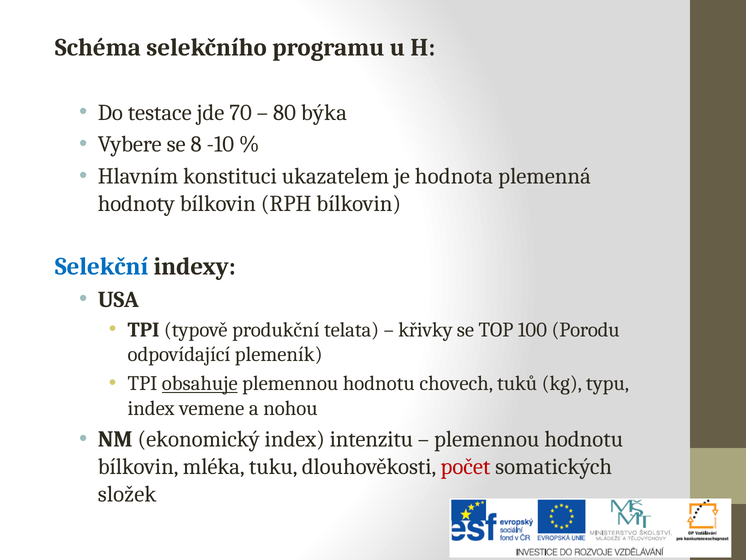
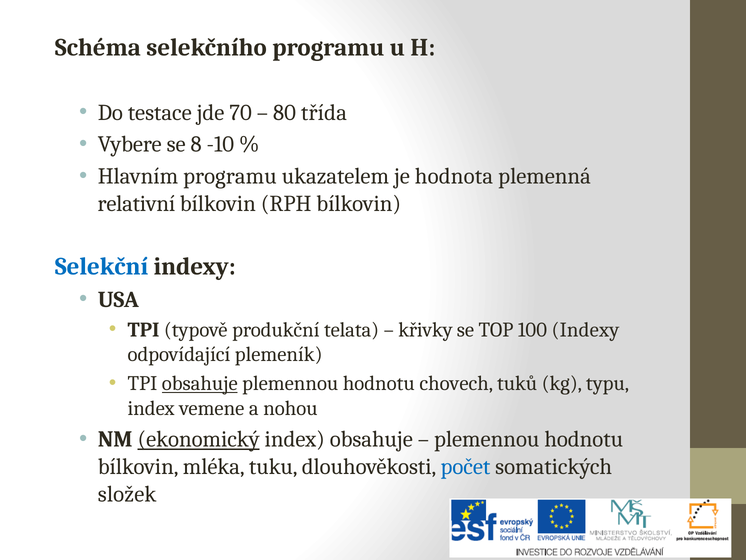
býka: býka -> třída
Hlavním konstituci: konstituci -> programu
hodnoty: hodnoty -> relativní
100 Porodu: Porodu -> Indexy
ekonomický underline: none -> present
index intenzitu: intenzitu -> obsahuje
počet colour: red -> blue
